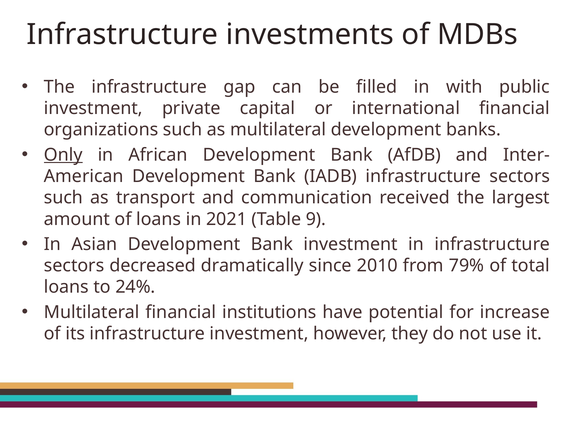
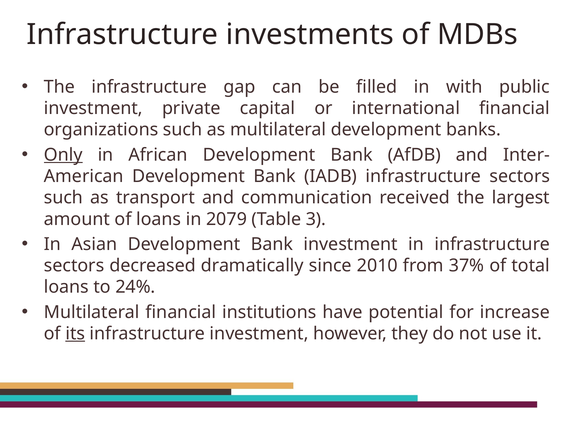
2021: 2021 -> 2079
9: 9 -> 3
79%: 79% -> 37%
its underline: none -> present
